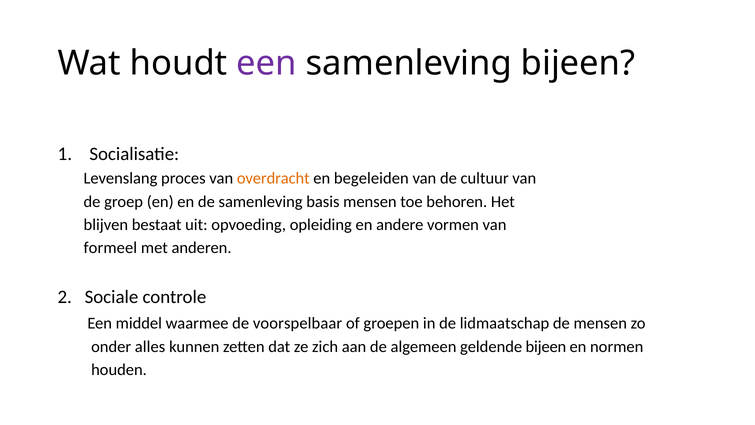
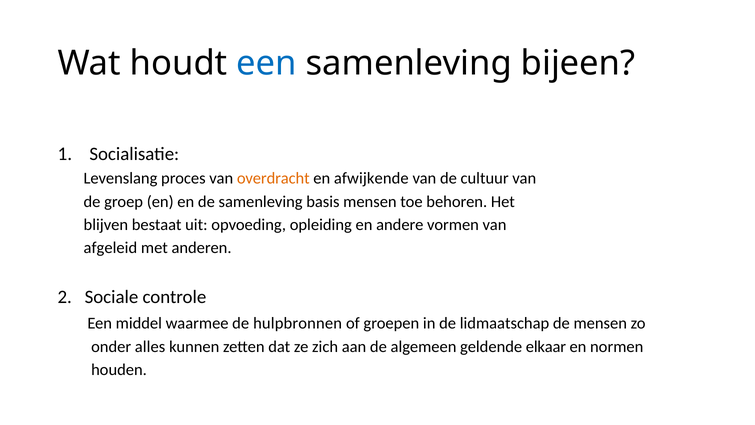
een at (267, 63) colour: purple -> blue
begeleiden: begeleiden -> afwijkende
formeel: formeel -> afgeleid
voorspelbaar: voorspelbaar -> hulpbronnen
geldende bijeen: bijeen -> elkaar
